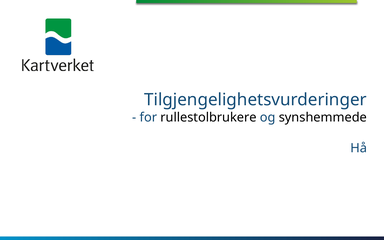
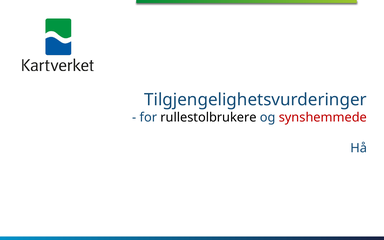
synshemmede colour: black -> red
